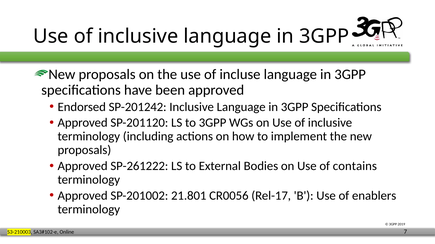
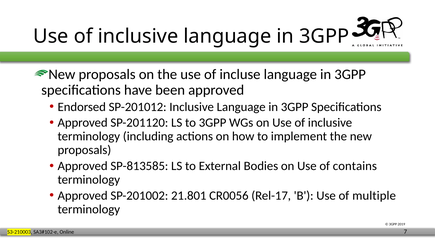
SP-201242: SP-201242 -> SP-201012
SP-261222: SP-261222 -> SP-813585
enablers: enablers -> multiple
